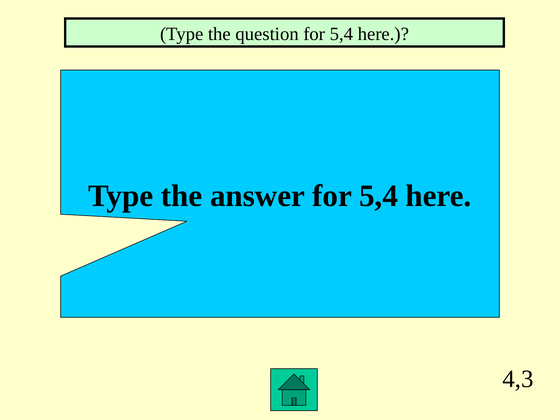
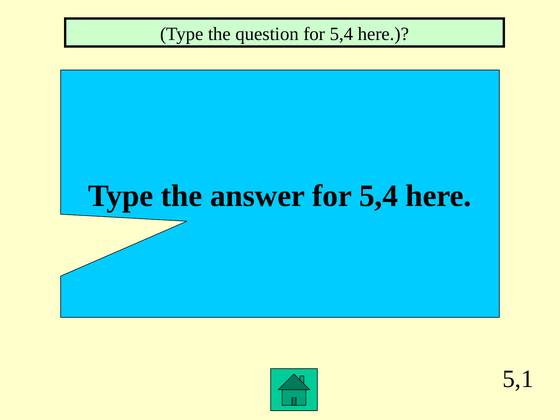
4,3: 4,3 -> 5,1
